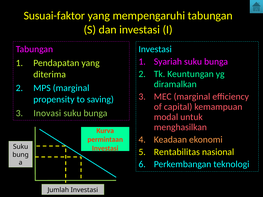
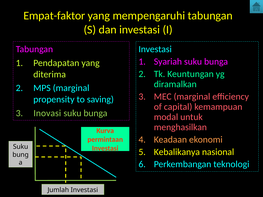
Susuai-faktor: Susuai-faktor -> Empat-faktor
Rentabilitas: Rentabilitas -> Kebalikanya
